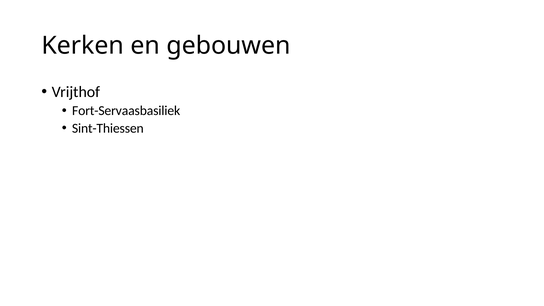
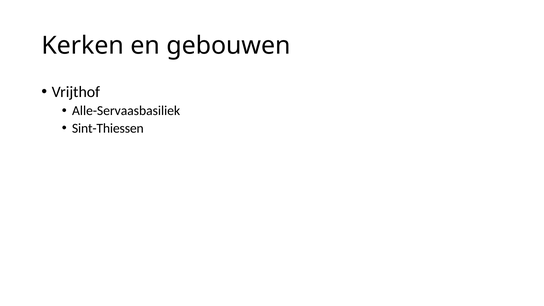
Fort-Servaasbasiliek: Fort-Servaasbasiliek -> Alle-Servaasbasiliek
